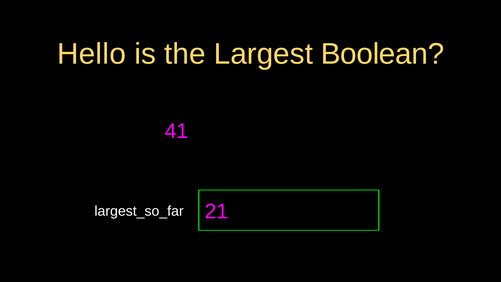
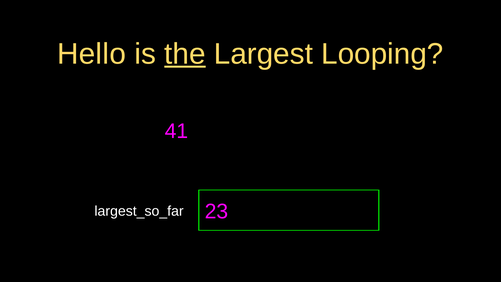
the underline: none -> present
Boolean: Boolean -> Looping
21: 21 -> 23
